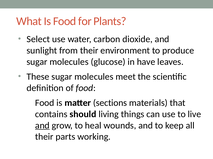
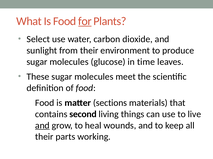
for underline: none -> present
have: have -> time
should: should -> second
